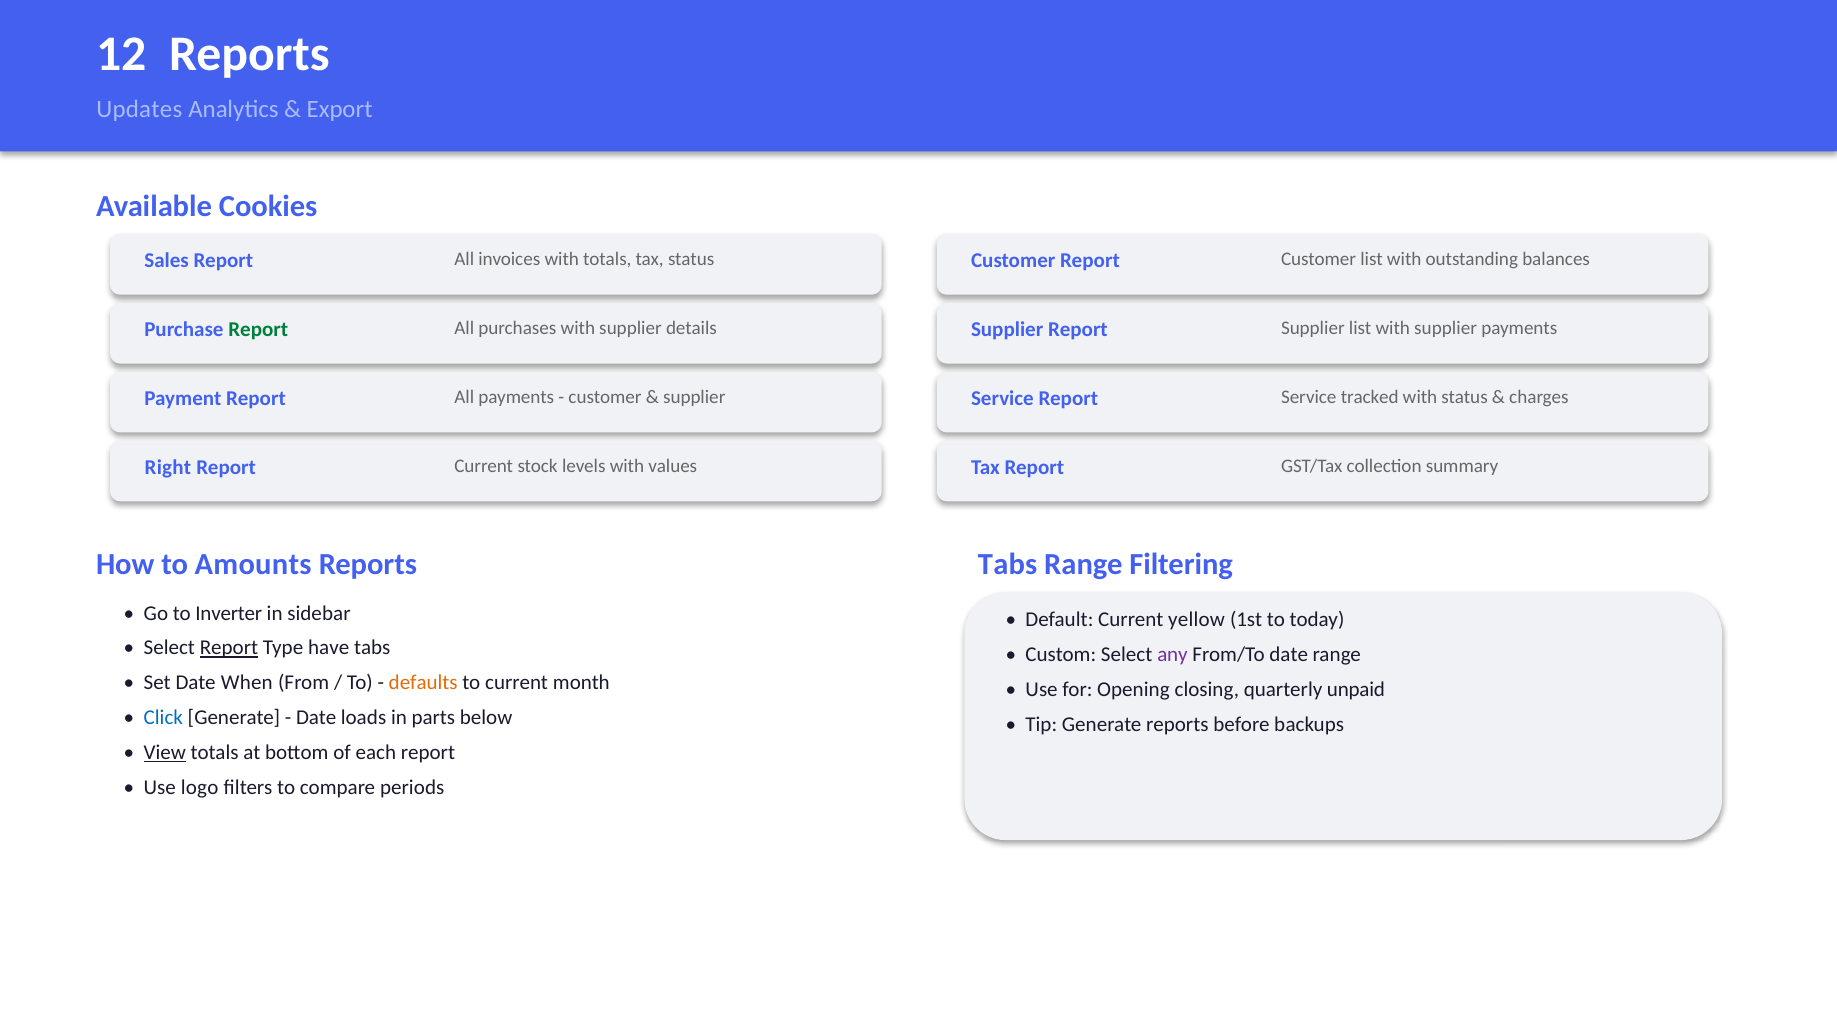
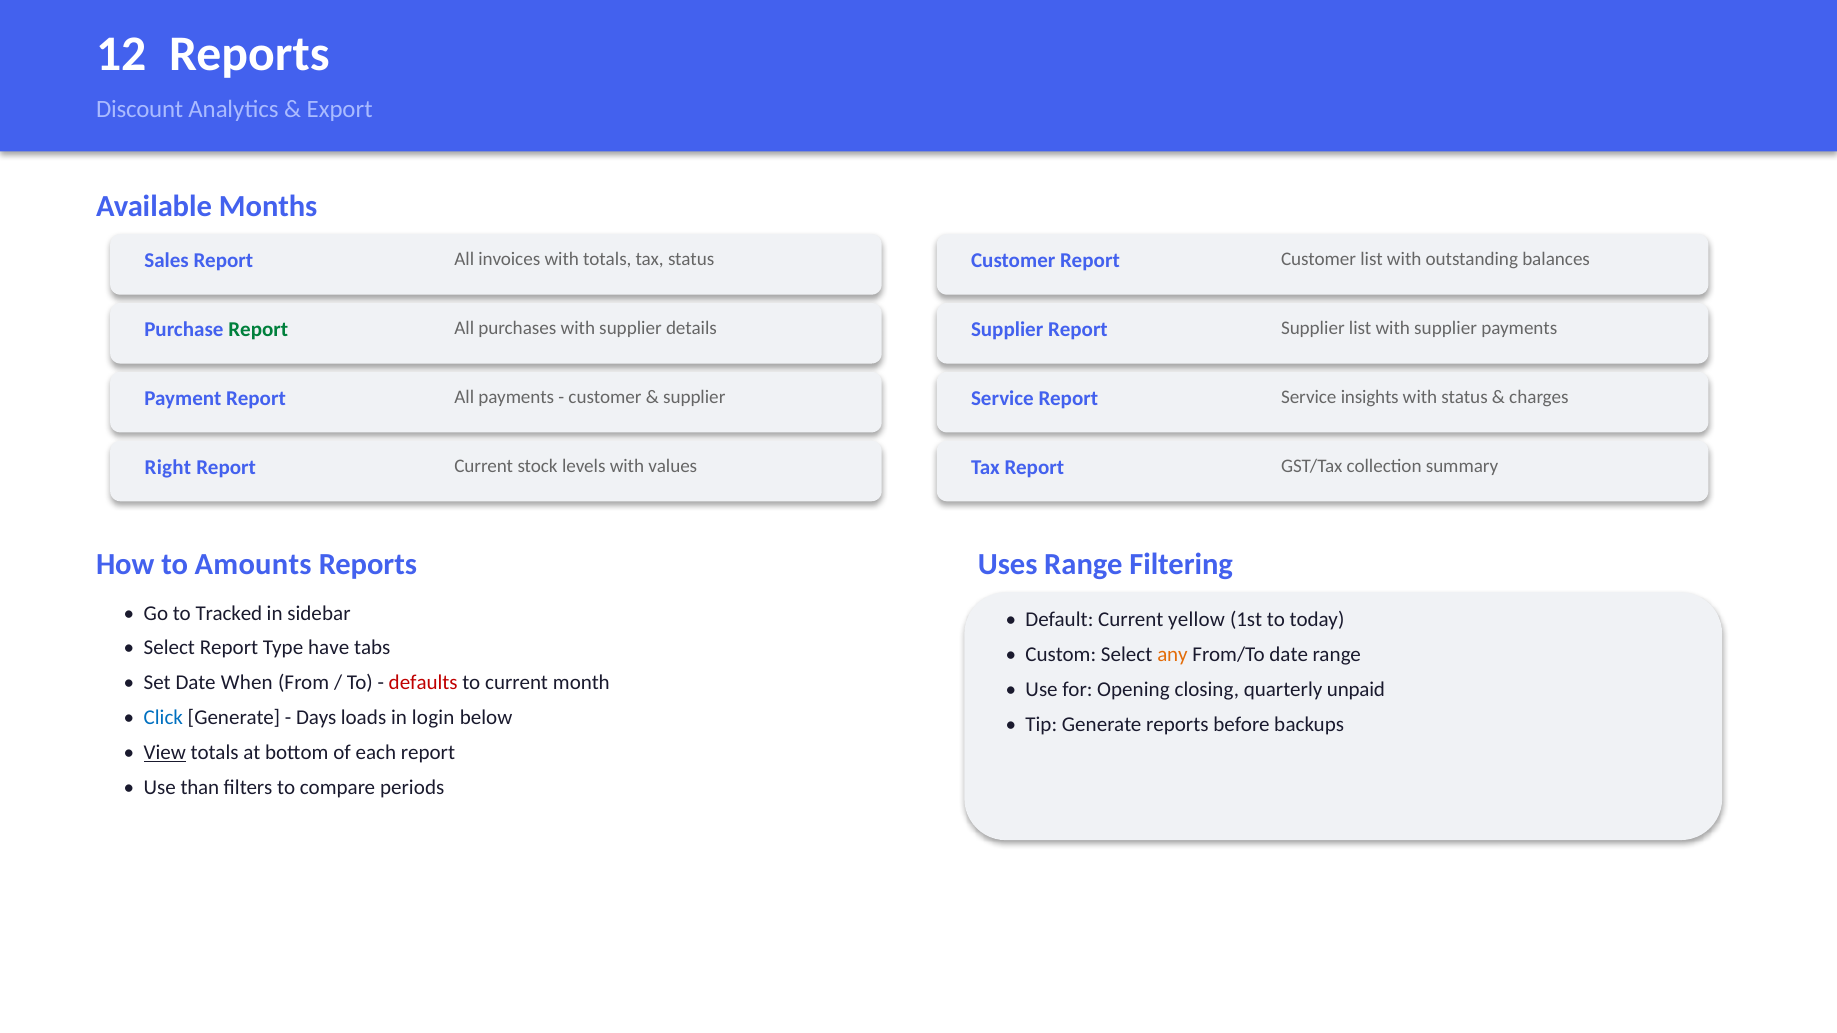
Updates: Updates -> Discount
Cookies: Cookies -> Months
tracked: tracked -> insights
Tabs at (1008, 565): Tabs -> Uses
Inverter: Inverter -> Tracked
Report at (229, 648) underline: present -> none
any colour: purple -> orange
defaults colour: orange -> red
Date at (316, 718): Date -> Days
parts: parts -> login
logo: logo -> than
